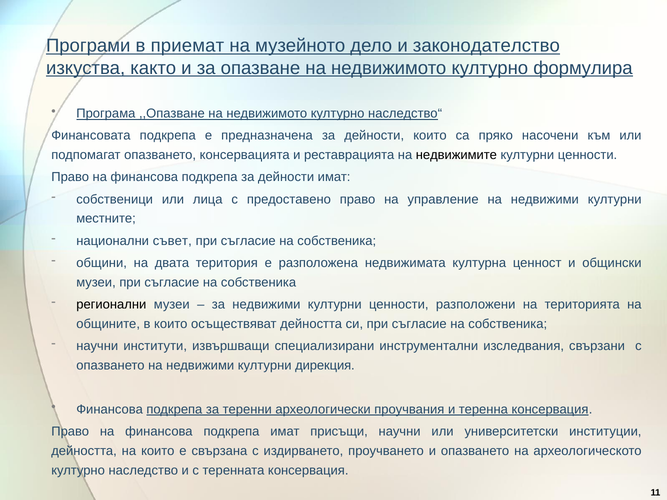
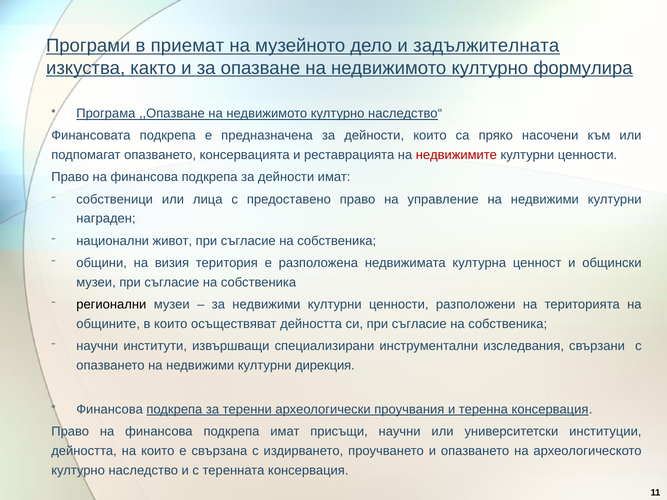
законодателство: законодателство -> задължителната
недвижимите colour: black -> red
местните: местните -> награден
съвет: съвет -> живот
двата: двата -> визия
